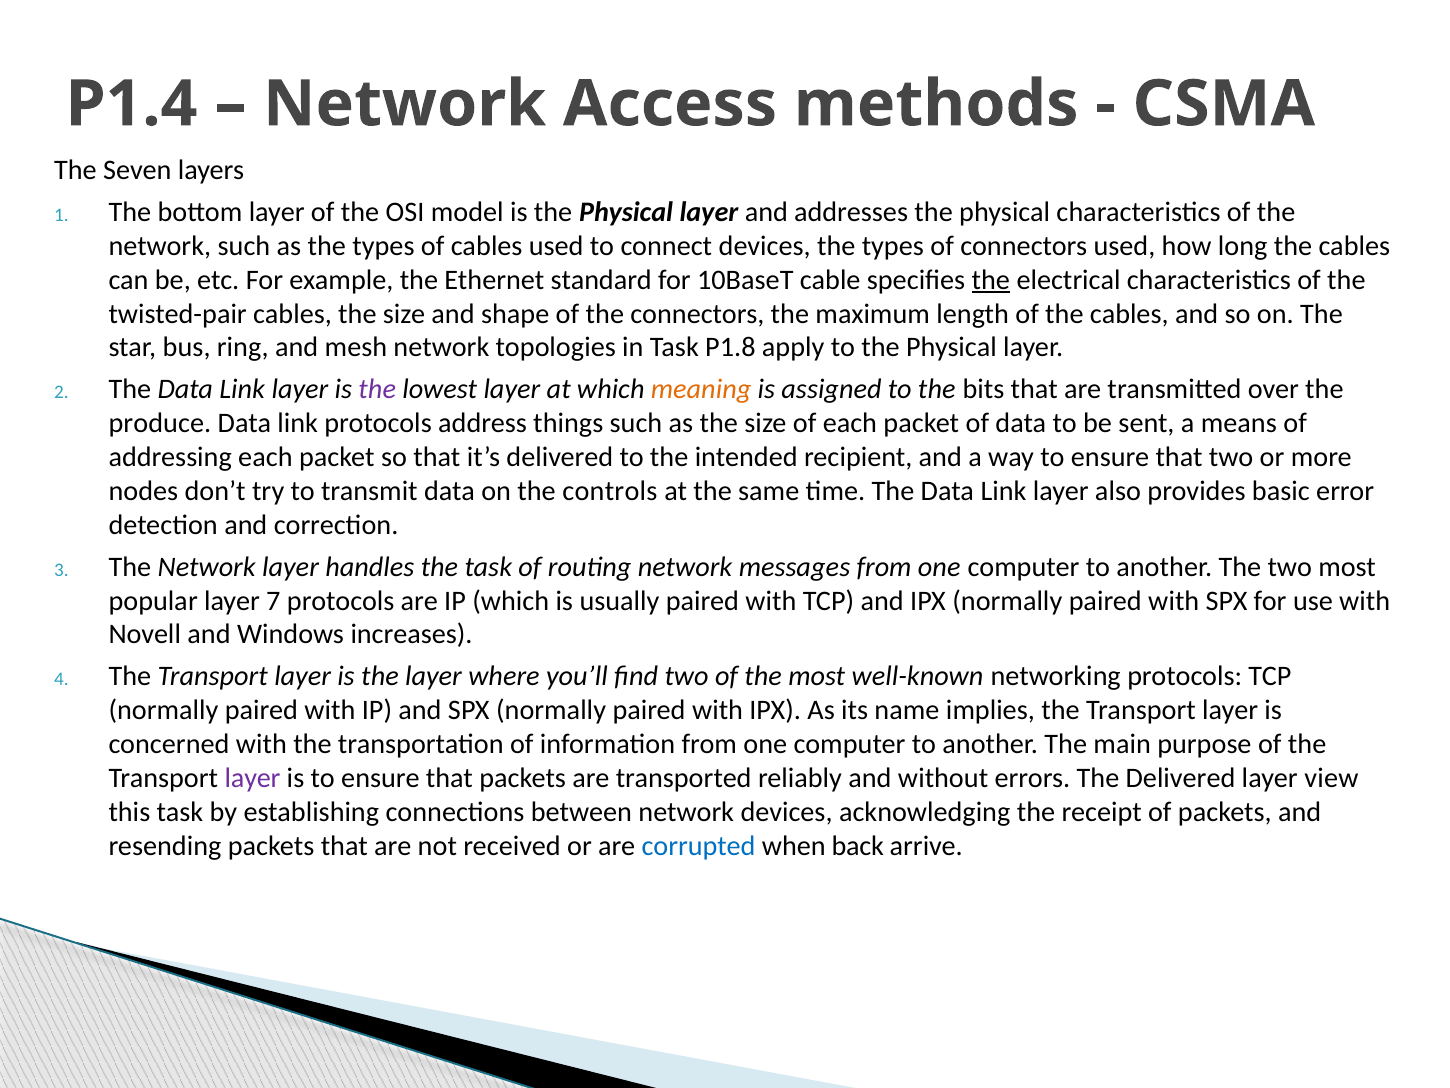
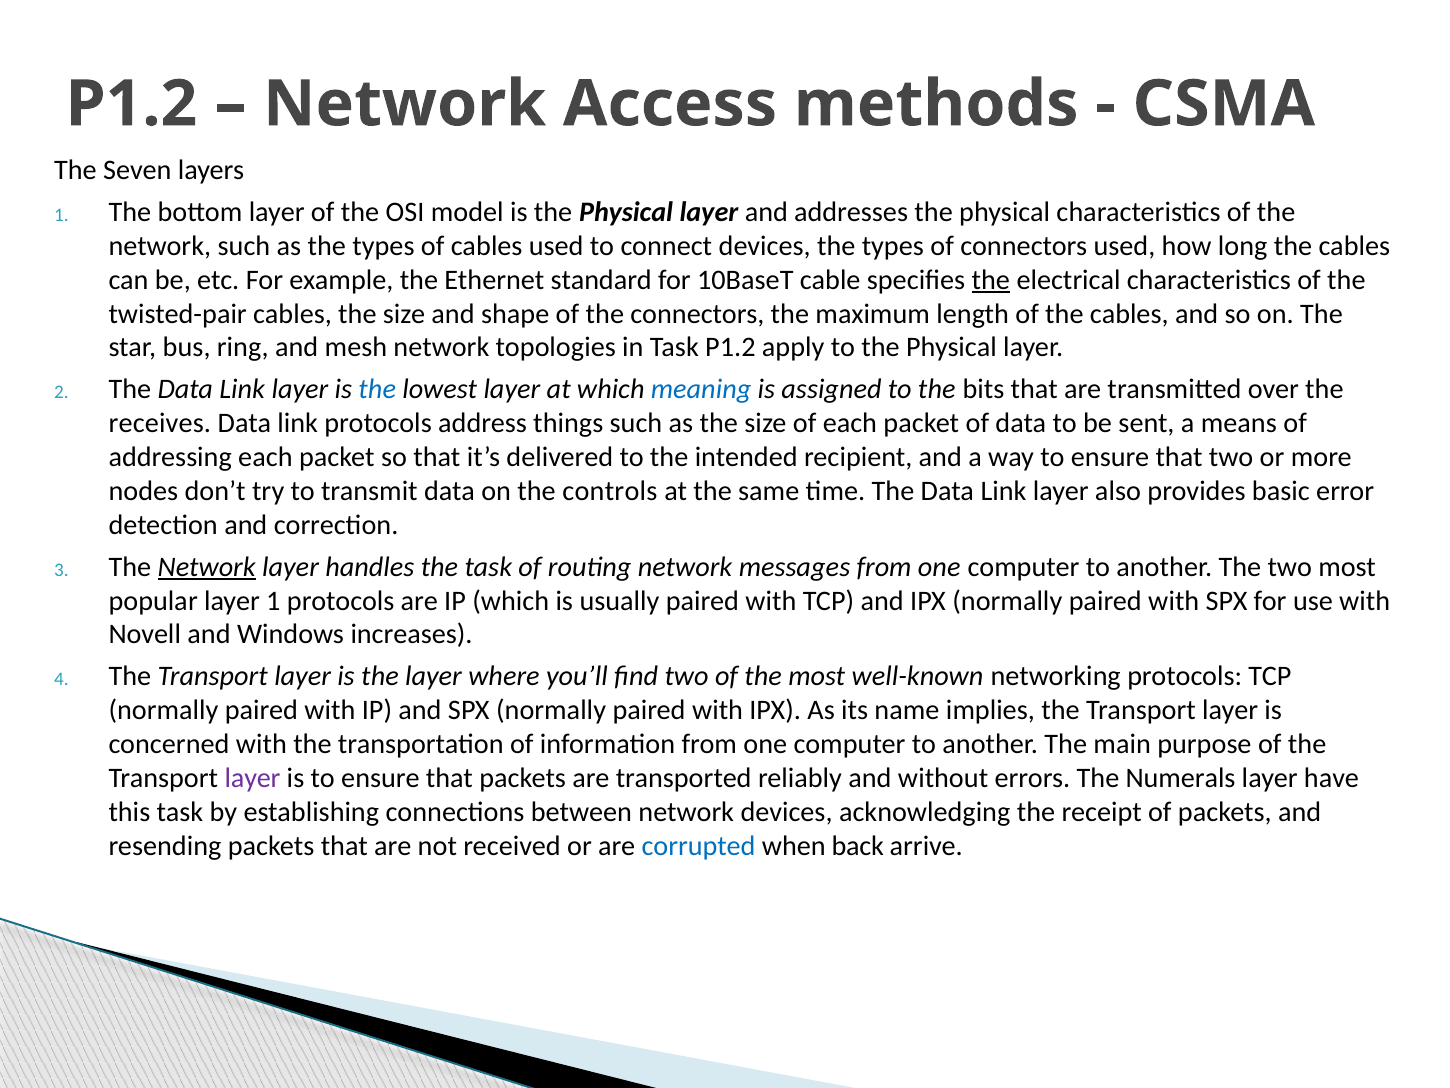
P1.4 at (131, 104): P1.4 -> P1.2
Task P1.8: P1.8 -> P1.2
the at (377, 389) colour: purple -> blue
meaning colour: orange -> blue
produce: produce -> receives
Network at (207, 567) underline: none -> present
layer 7: 7 -> 1
The Delivered: Delivered -> Numerals
view: view -> have
